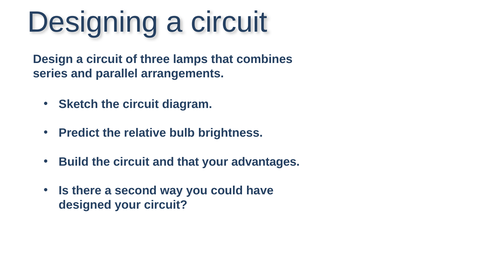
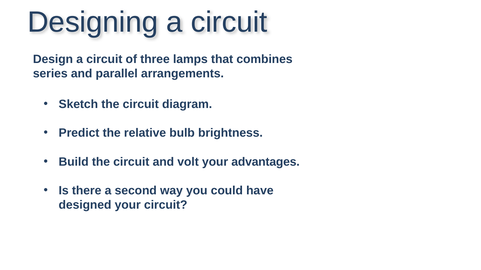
and that: that -> volt
